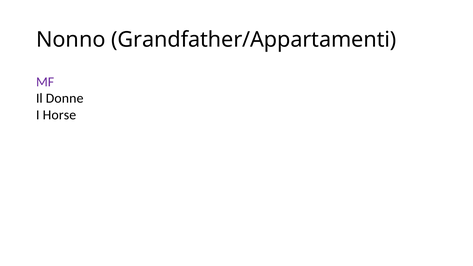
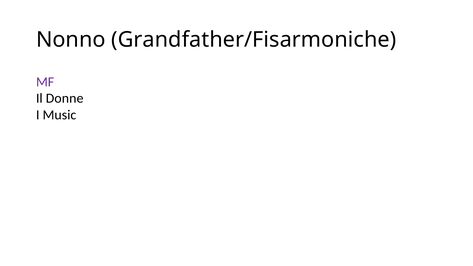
Grandfather/Appartamenti: Grandfather/Appartamenti -> Grandfather/Fisarmoniche
Horse: Horse -> Music
